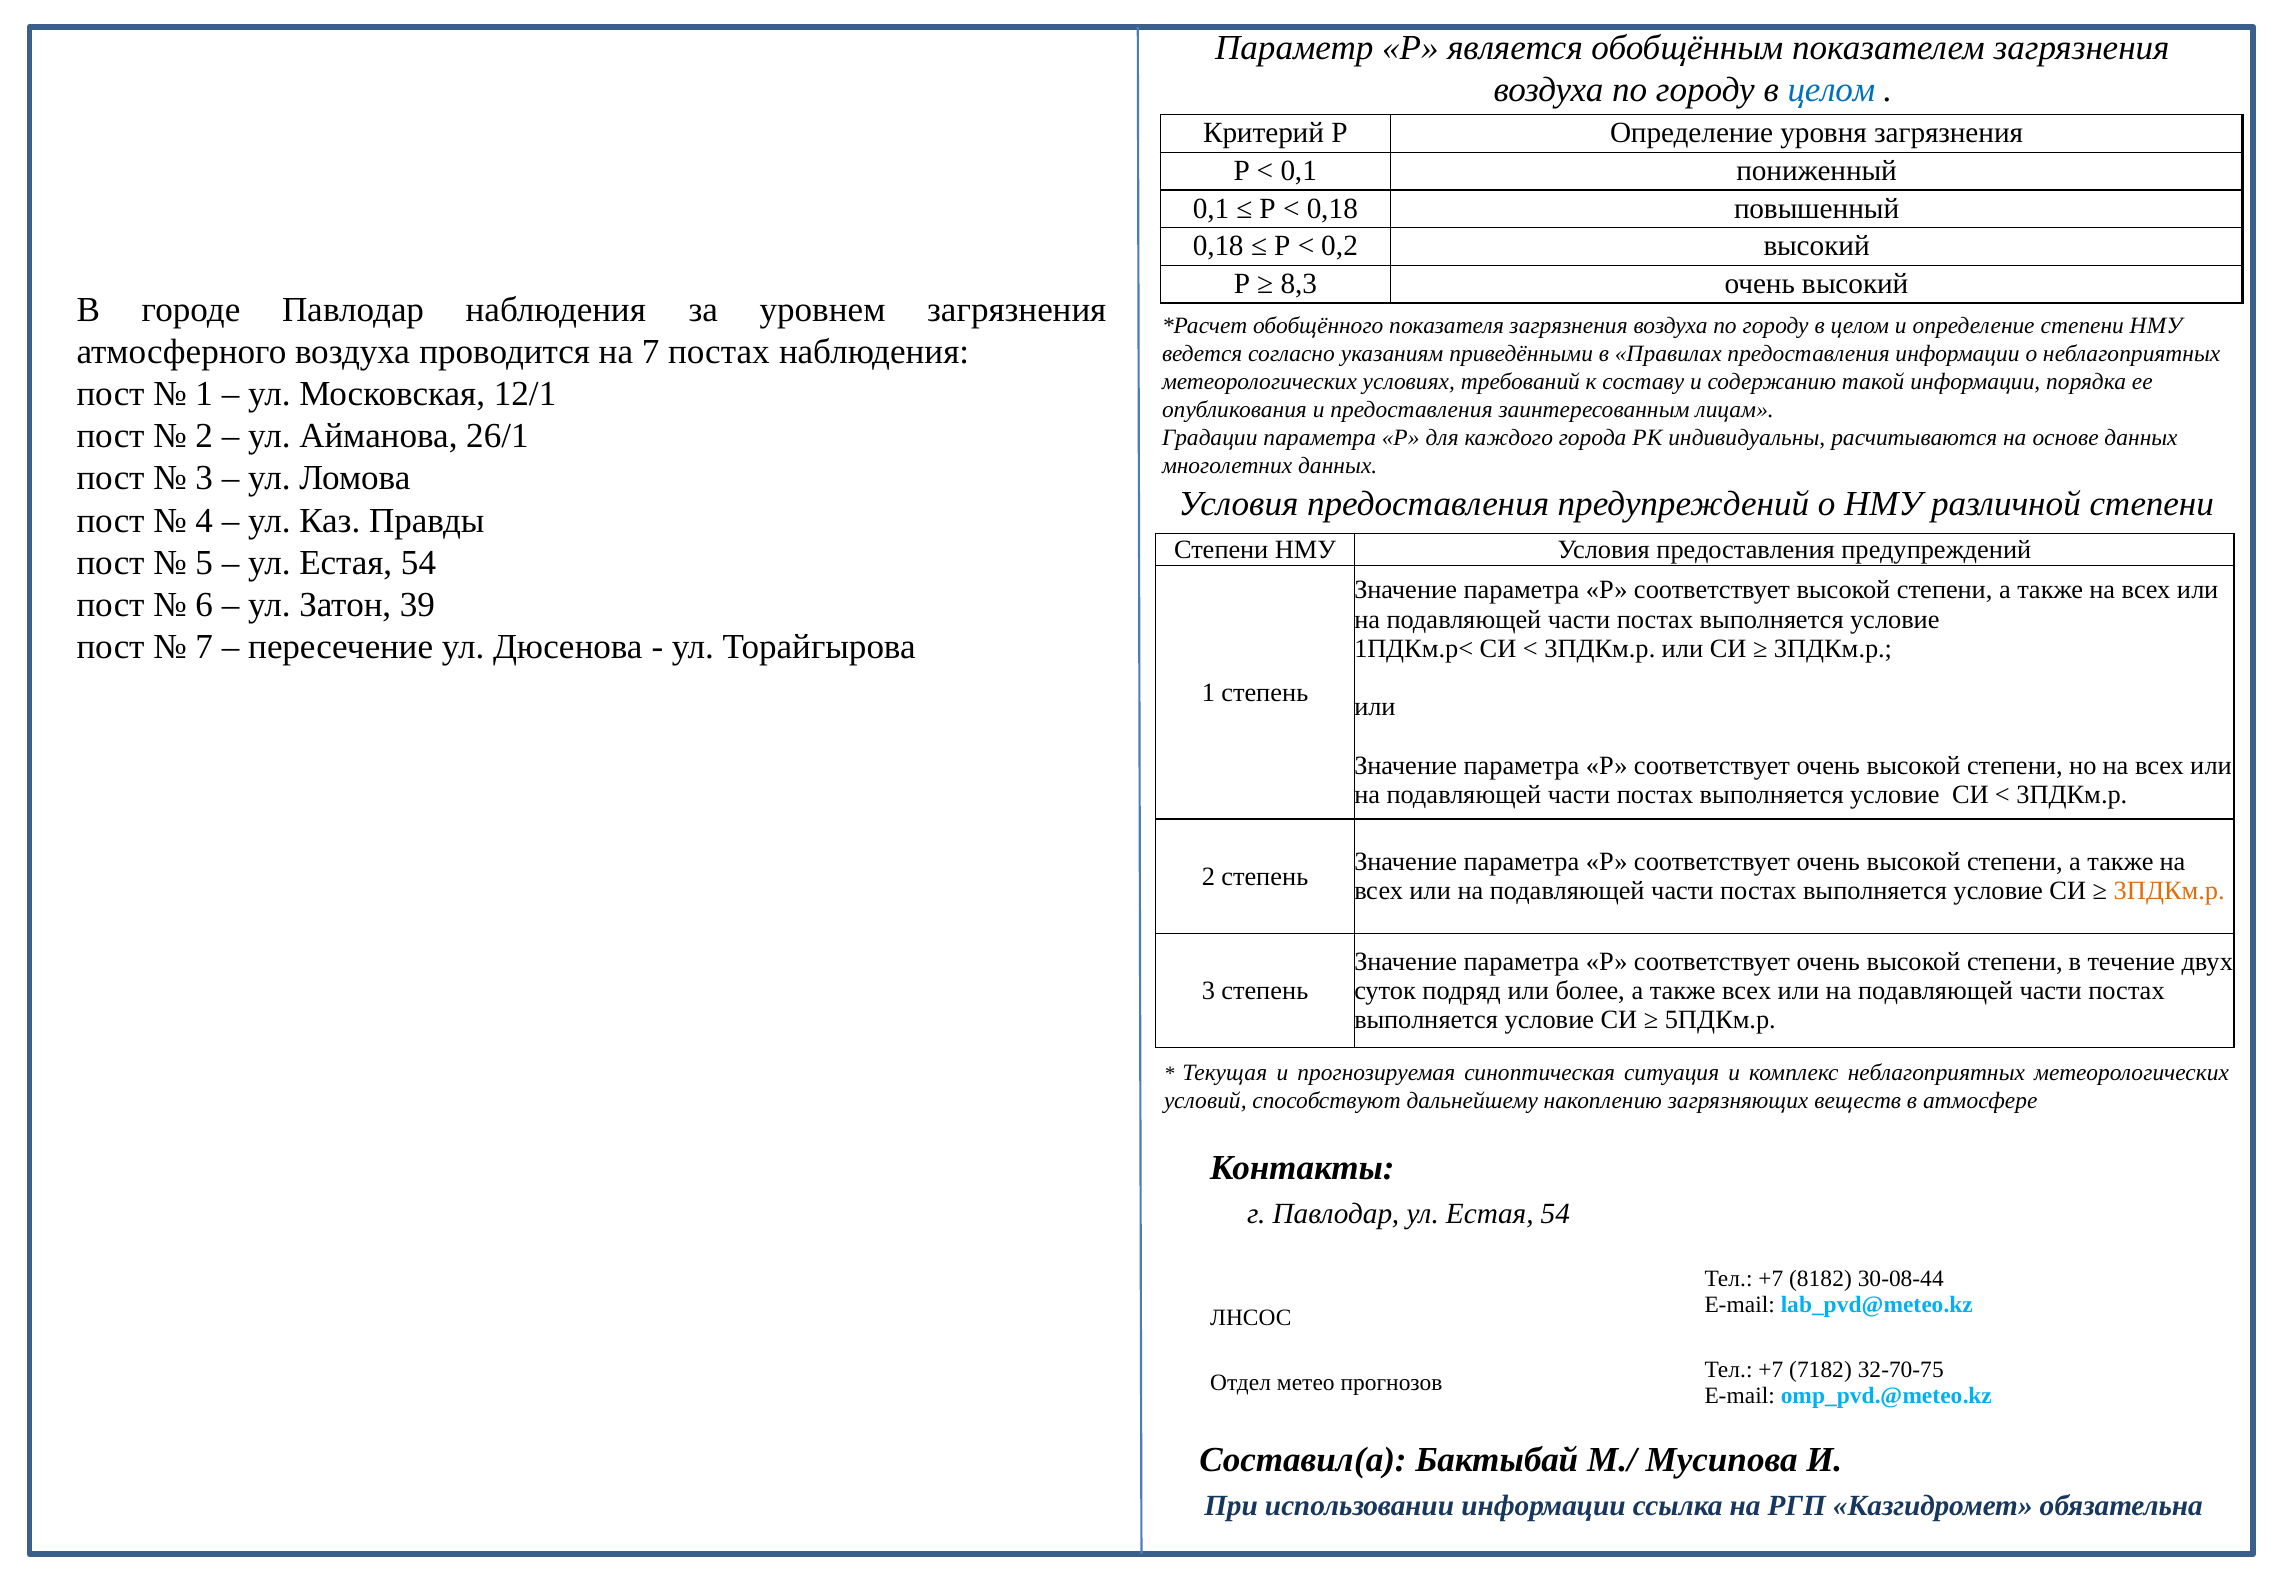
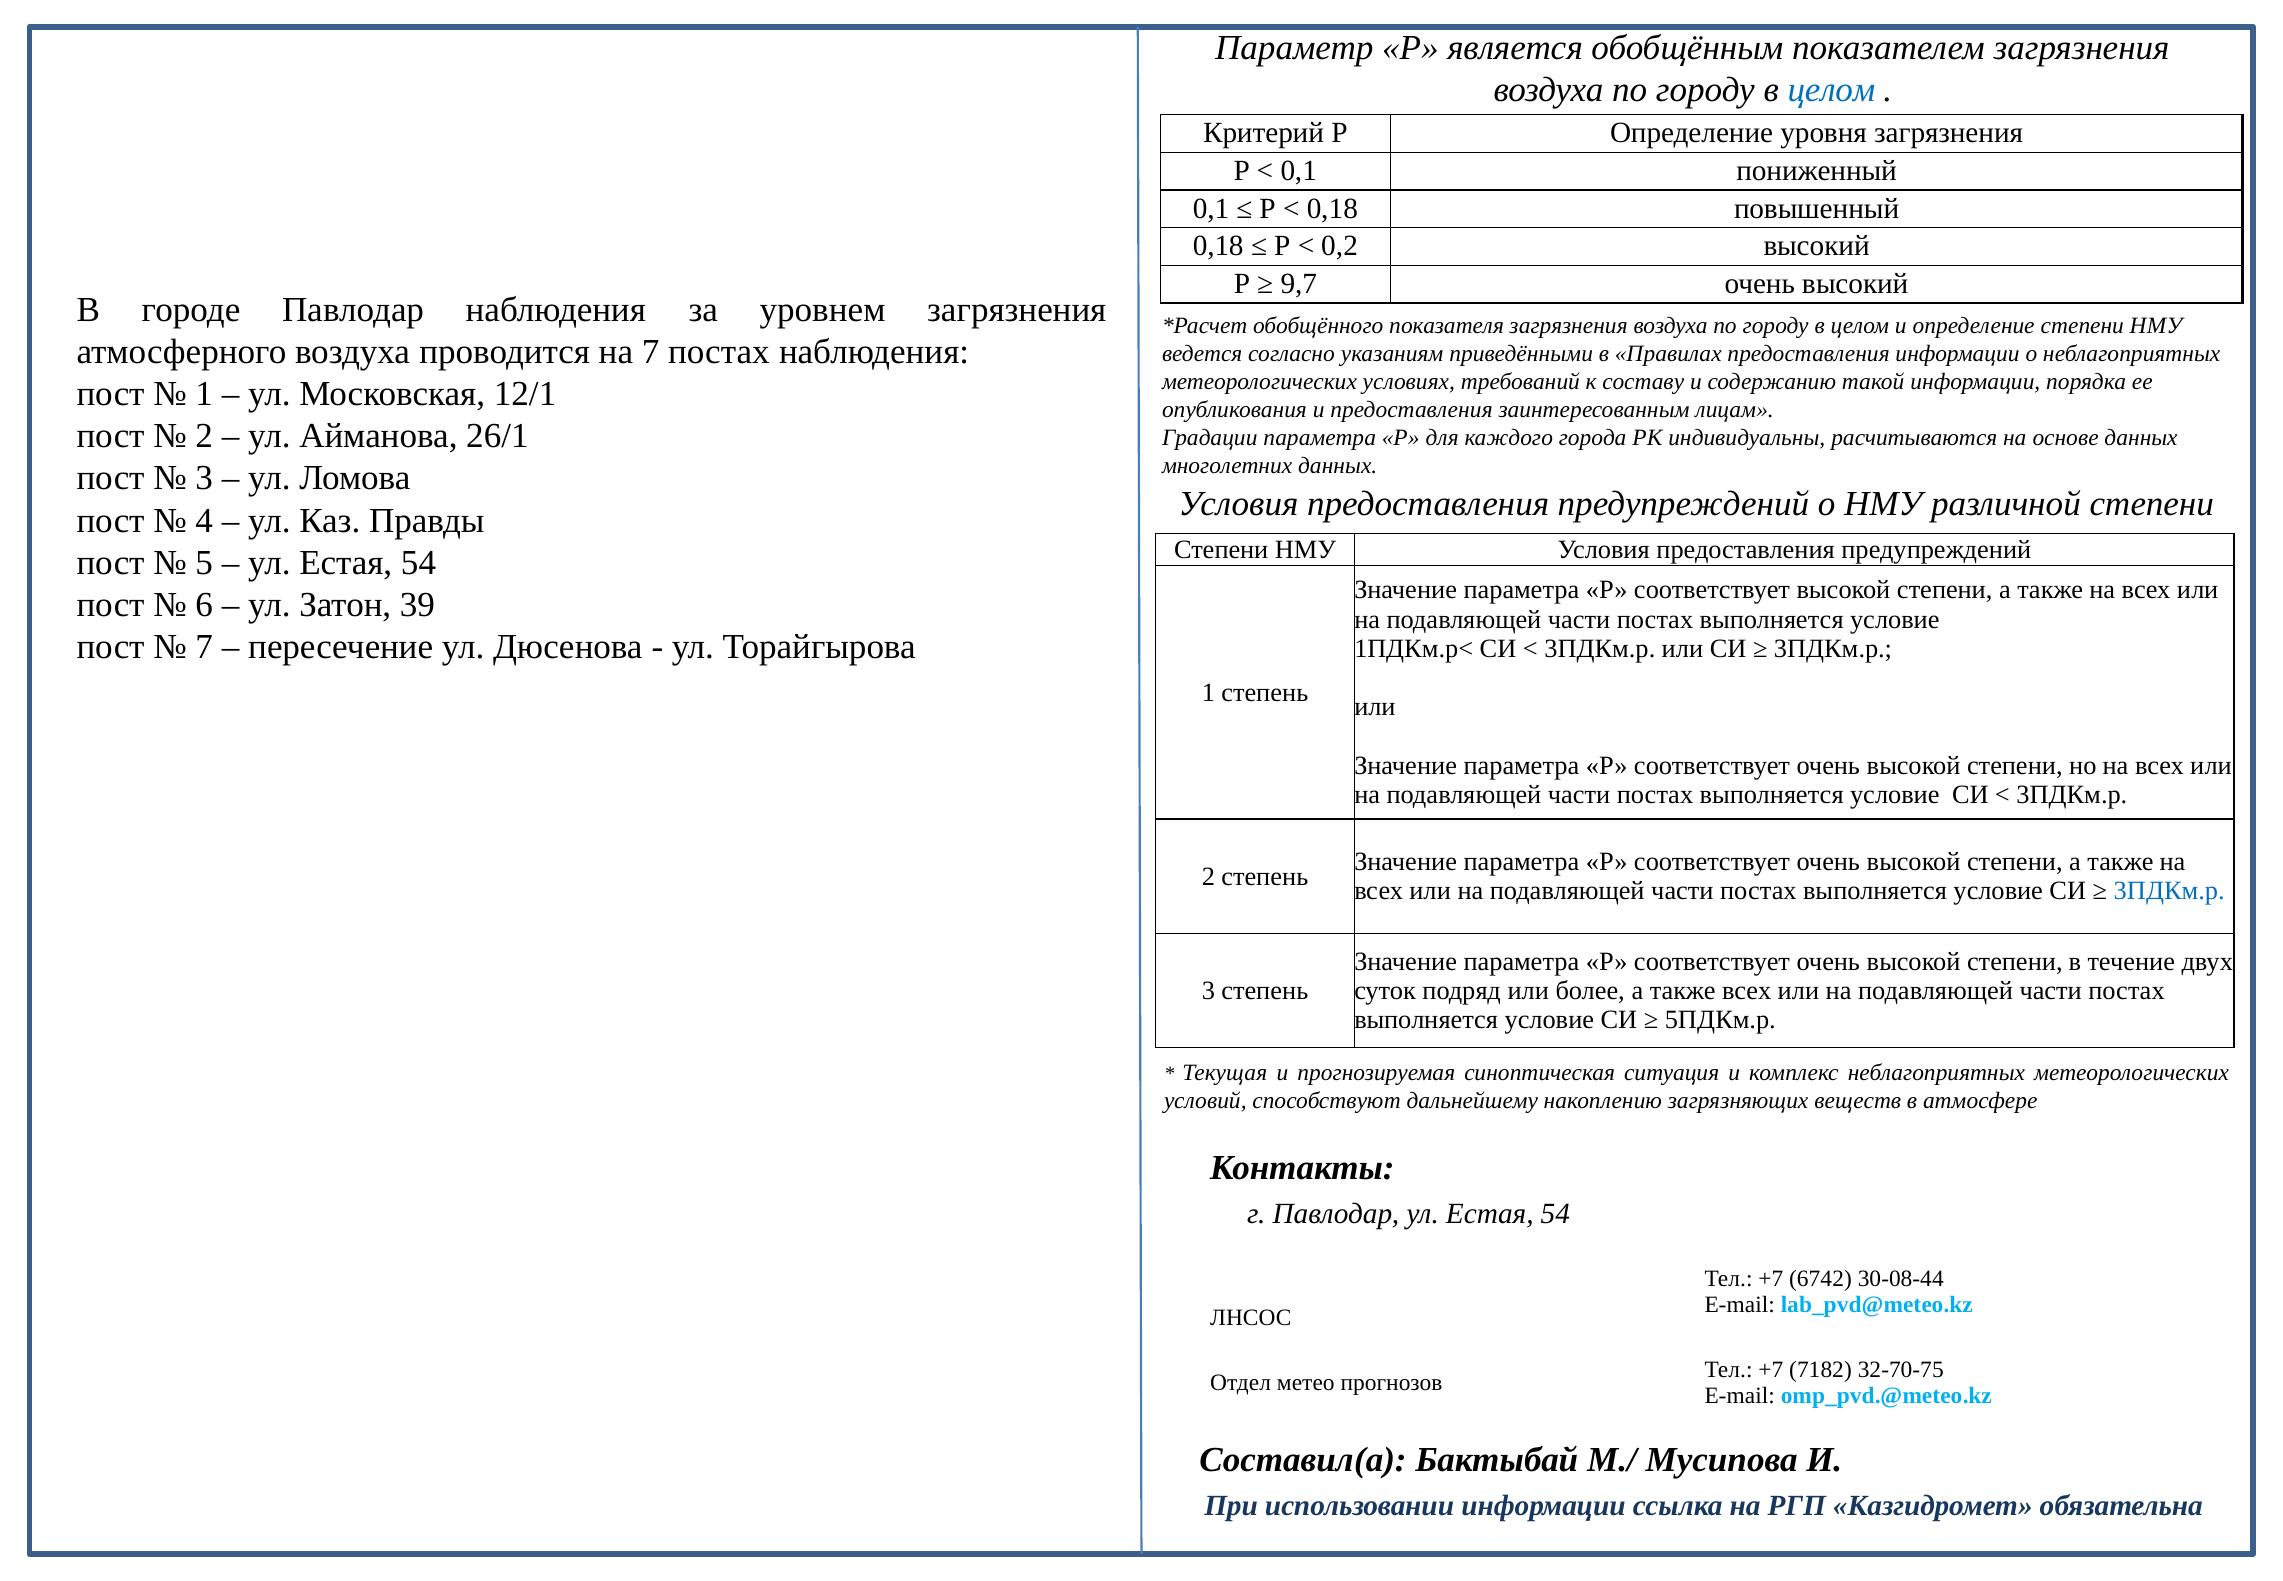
8,3: 8,3 -> 9,7
3ПДКм.р at (2169, 891) colour: orange -> blue
8182: 8182 -> 6742
